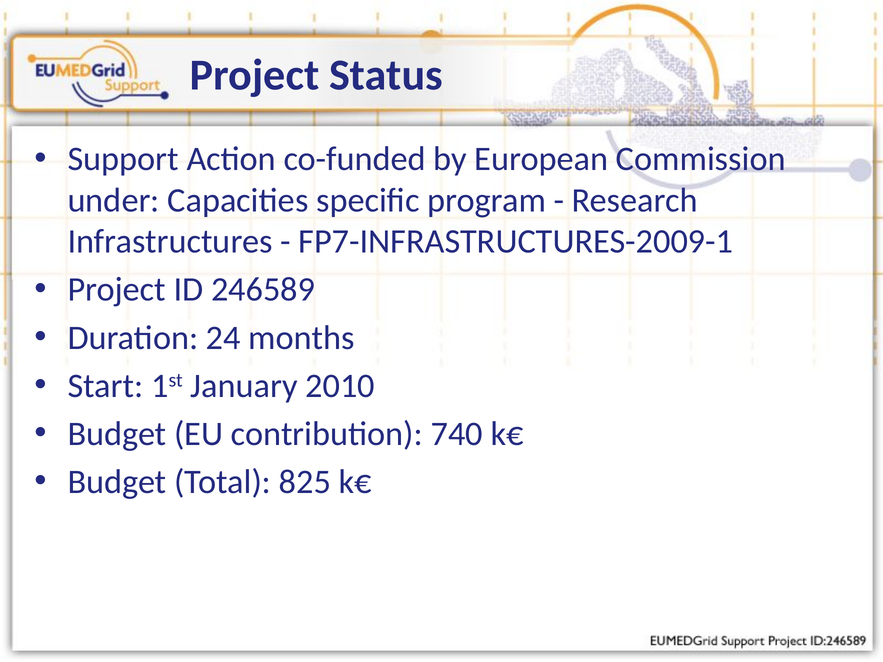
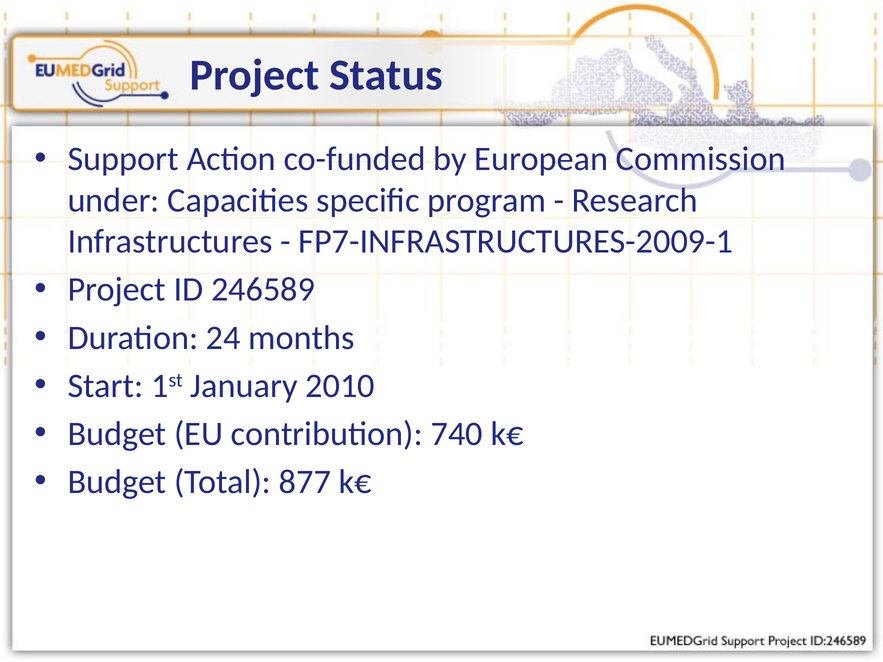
825: 825 -> 877
